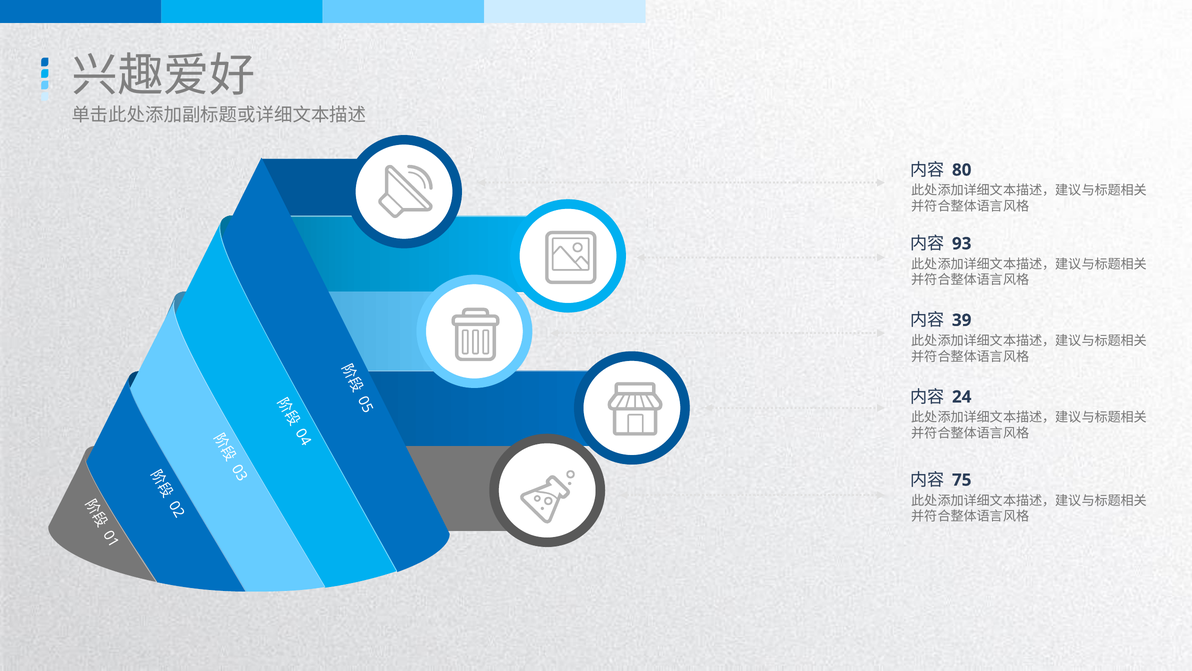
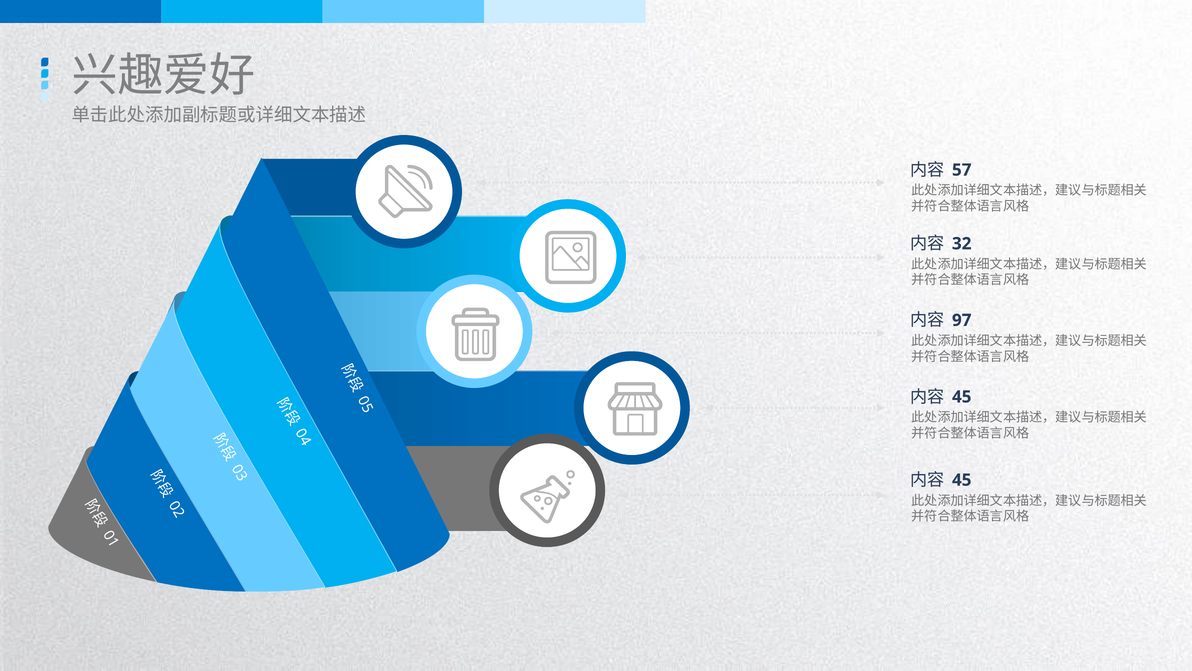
80: 80 -> 57
93: 93 -> 32
39: 39 -> 97
24 at (962, 397): 24 -> 45
75 at (962, 480): 75 -> 45
